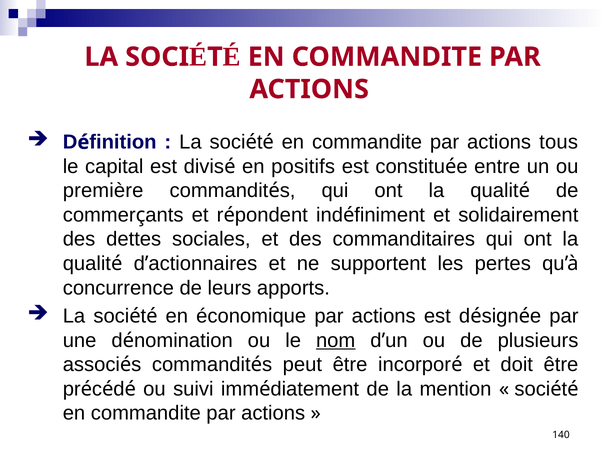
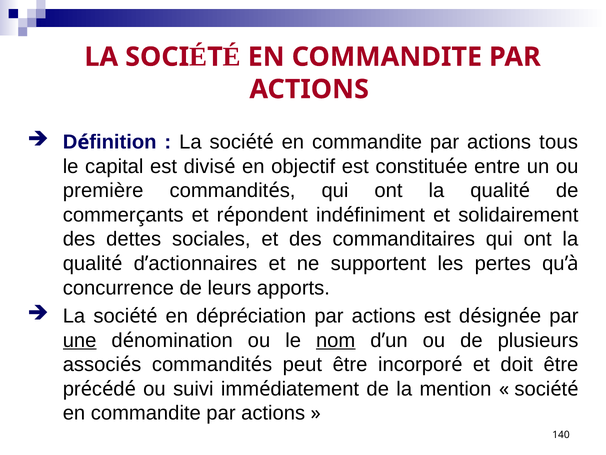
positifs: positifs -> objectif
économique: économique -> dépréciation
une underline: none -> present
